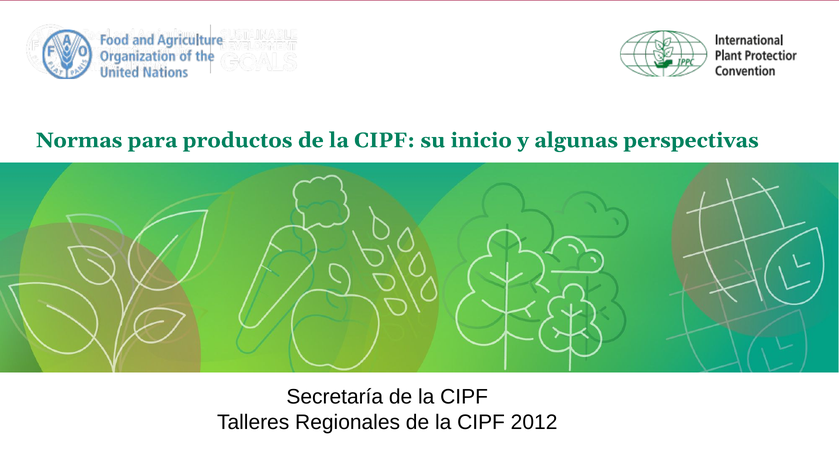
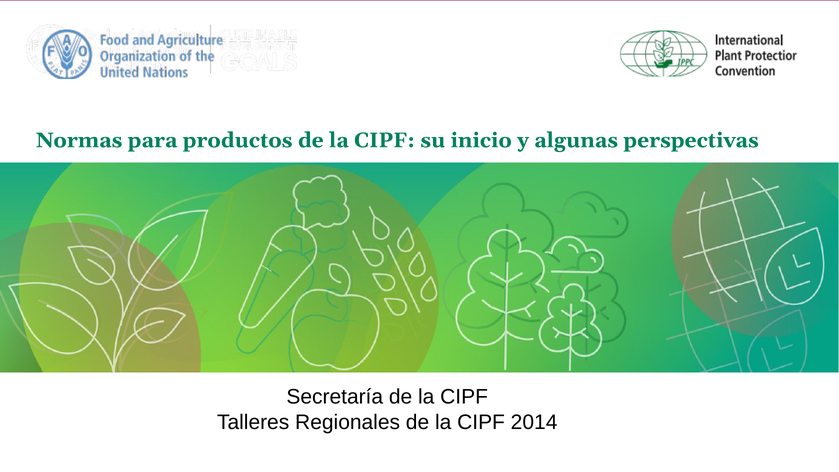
2012: 2012 -> 2014
